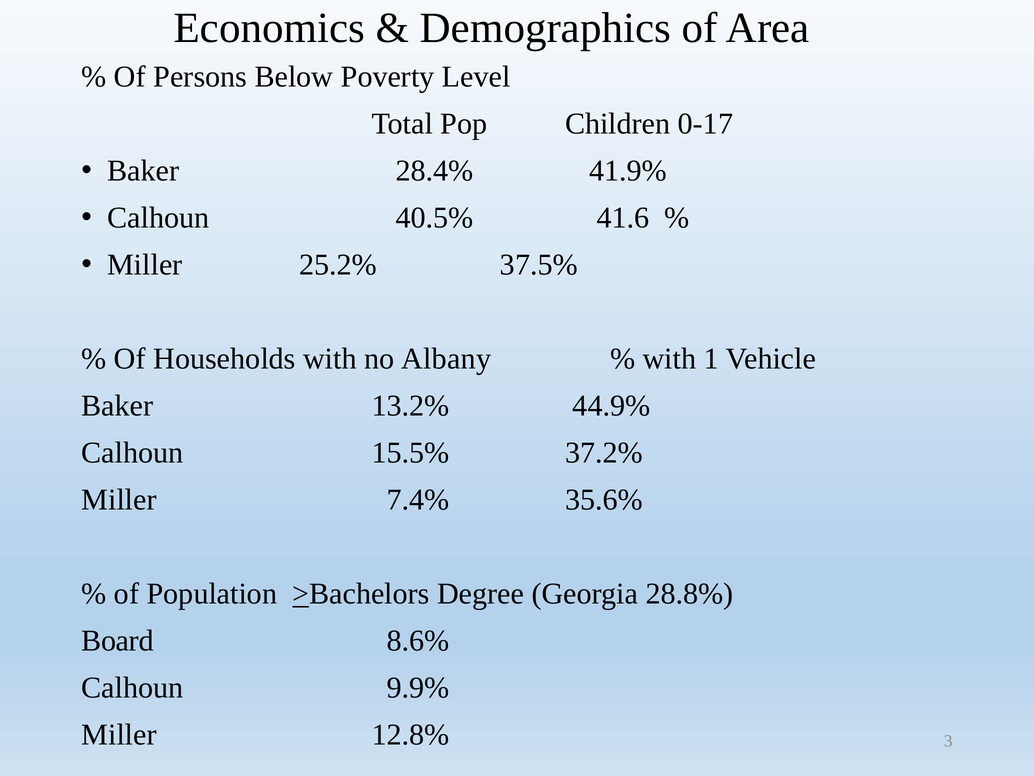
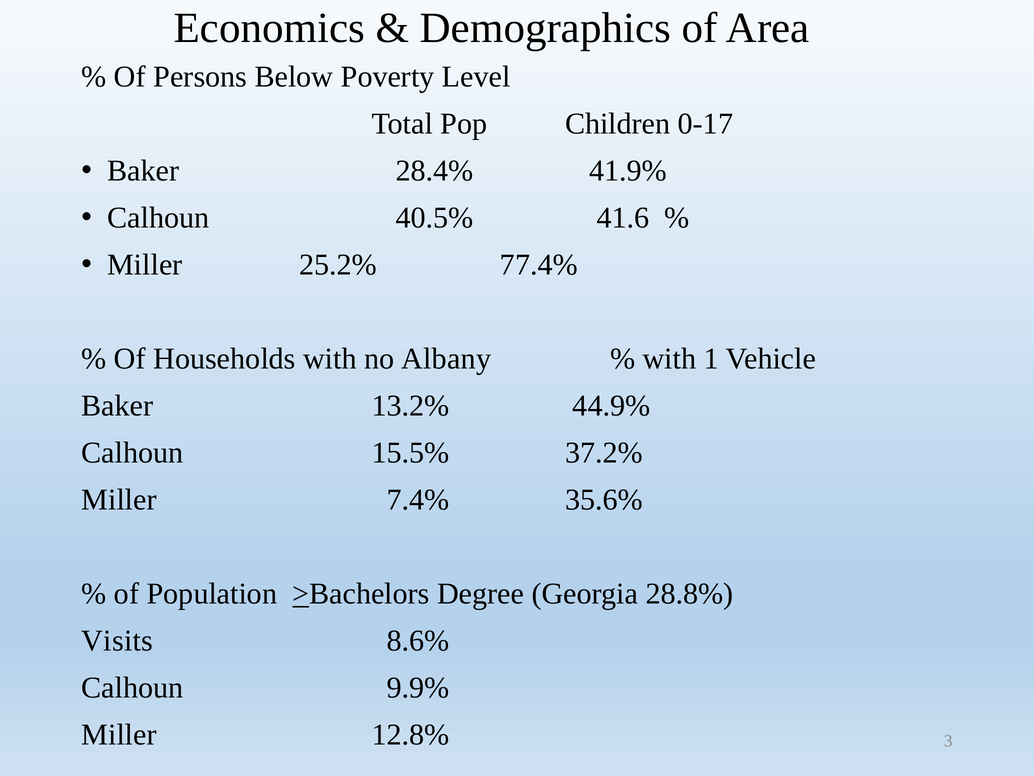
37.5%: 37.5% -> 77.4%
Board: Board -> Visits
